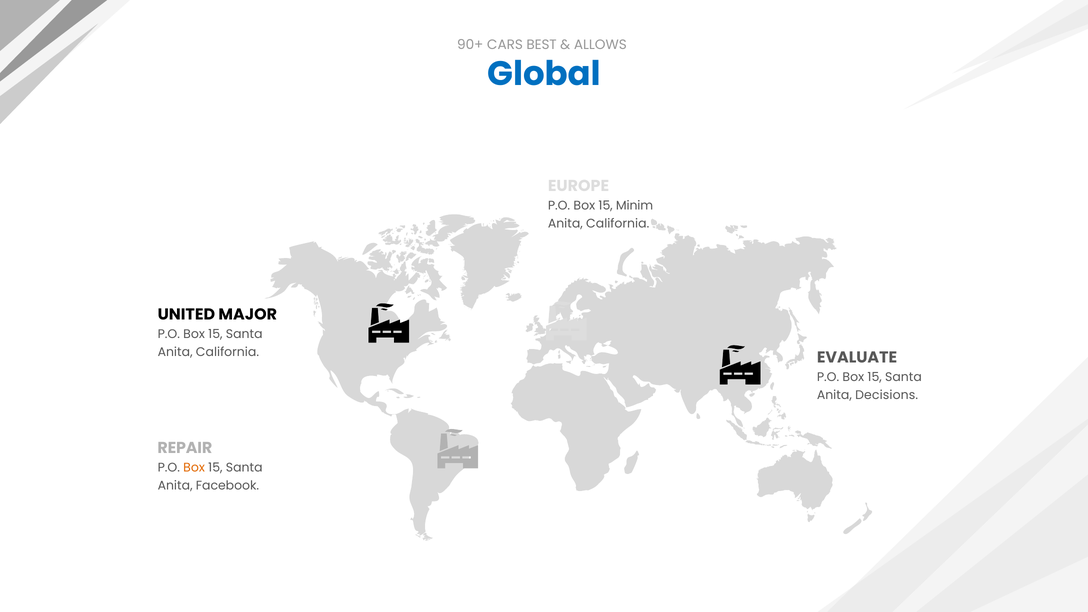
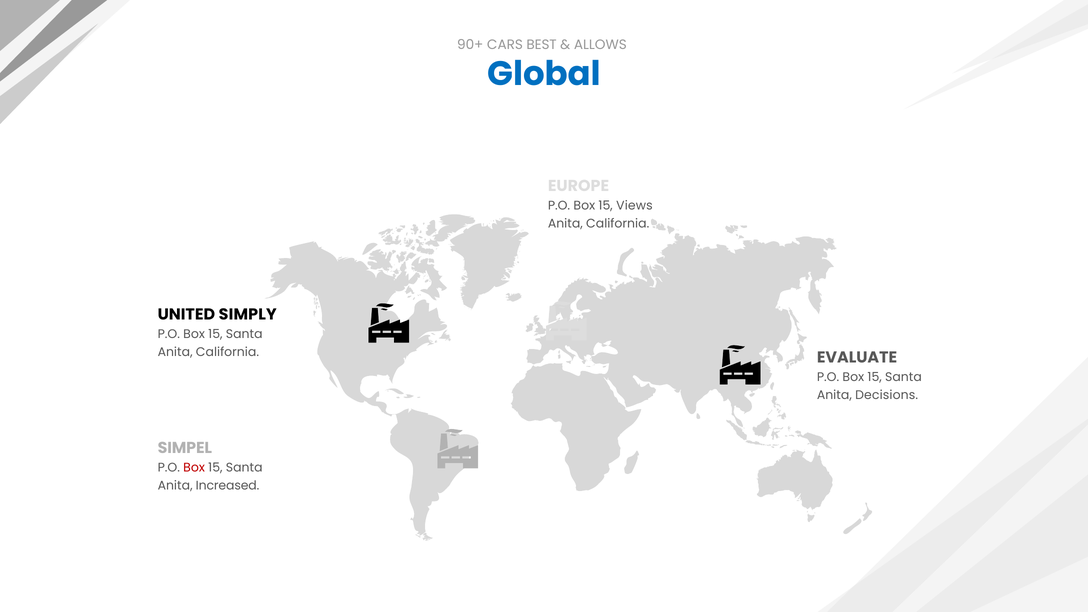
Minim: Minim -> Views
MAJOR: MAJOR -> SIMPLY
REPAIR: REPAIR -> SIMPEL
Box at (194, 468) colour: orange -> red
Facebook: Facebook -> Increased
